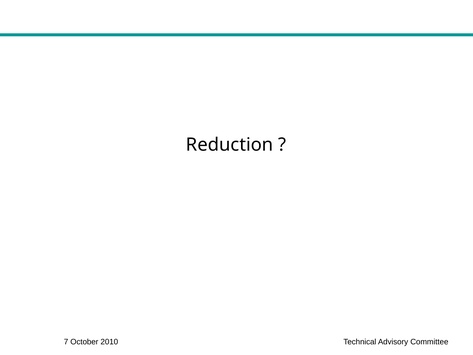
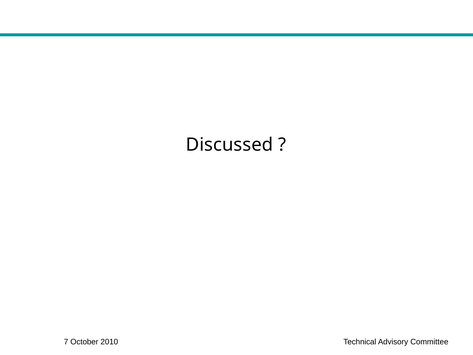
Reduction: Reduction -> Discussed
